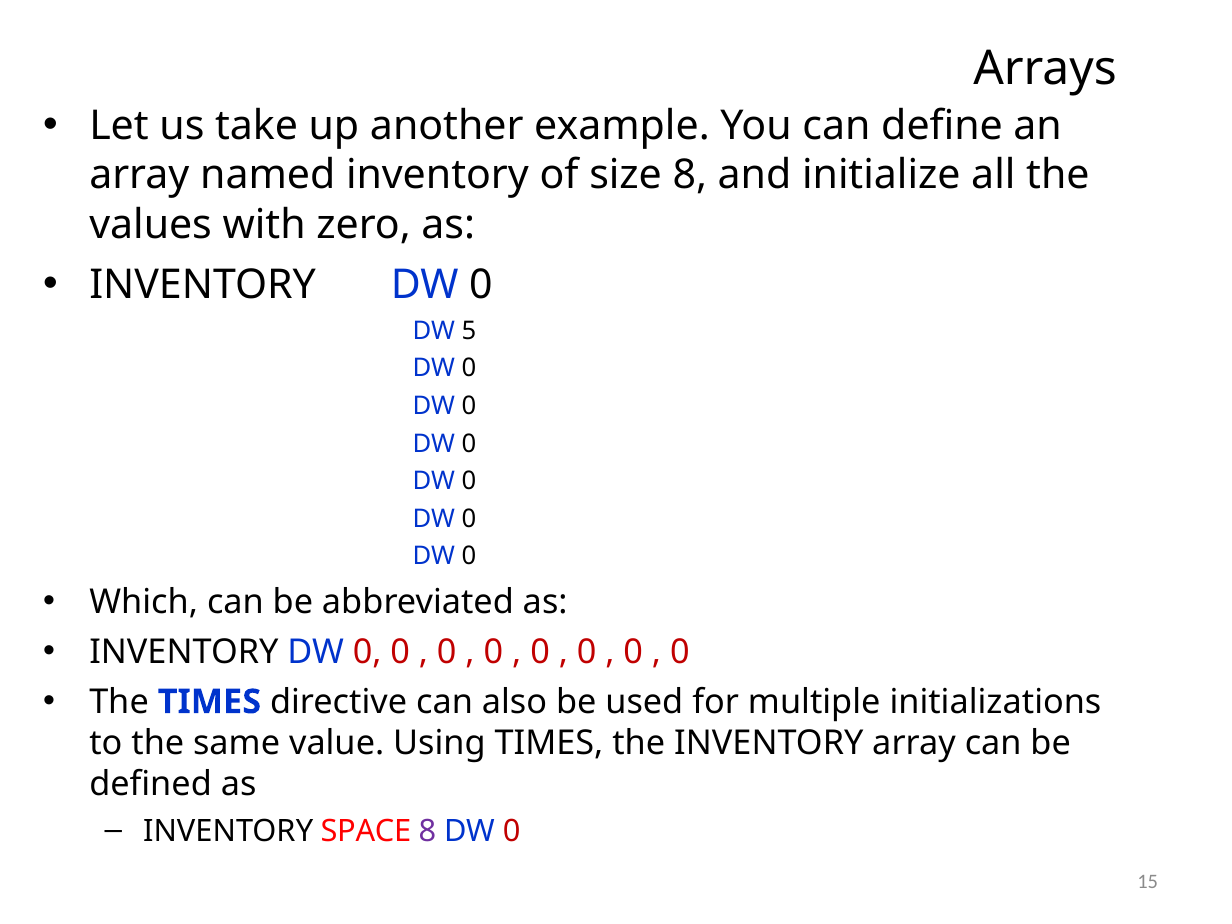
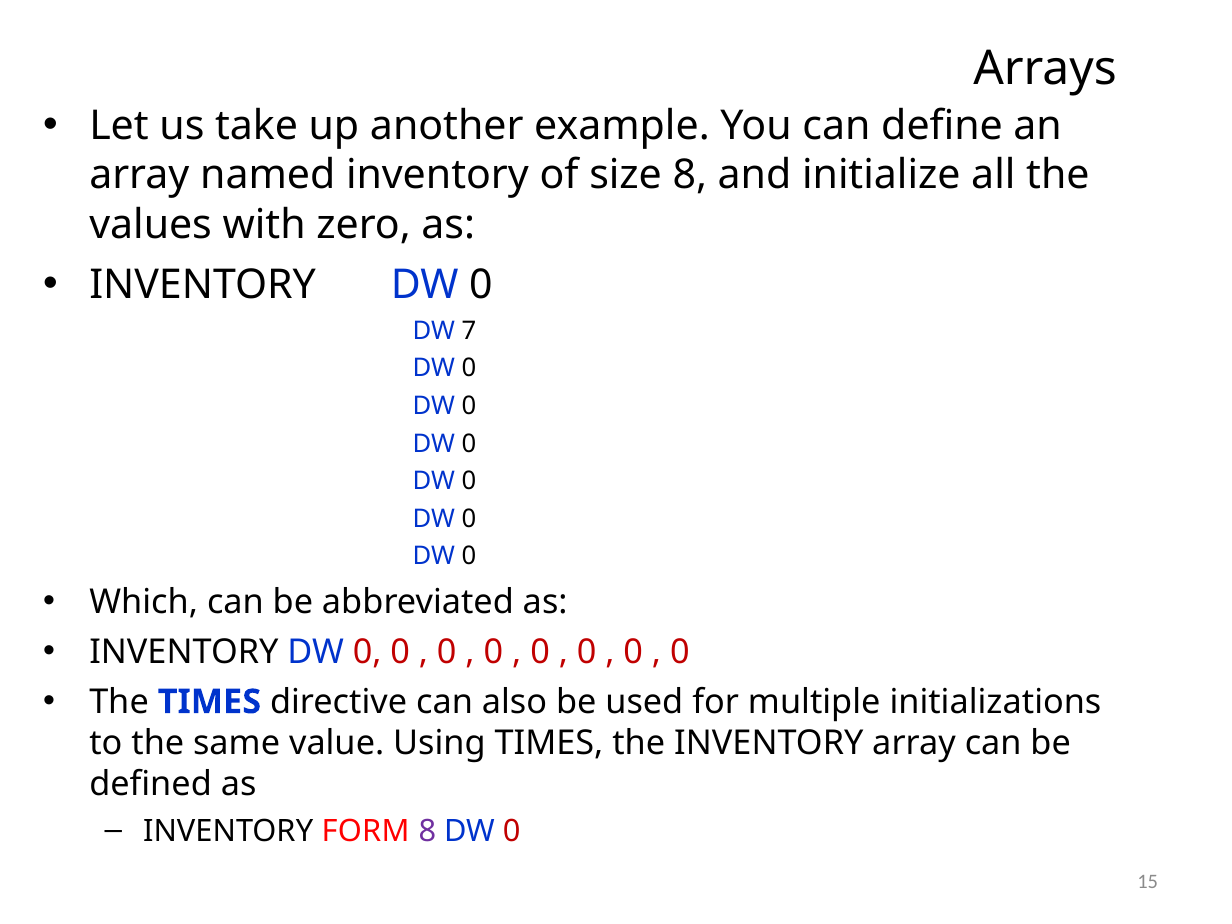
5: 5 -> 7
SPACE: SPACE -> FORM
